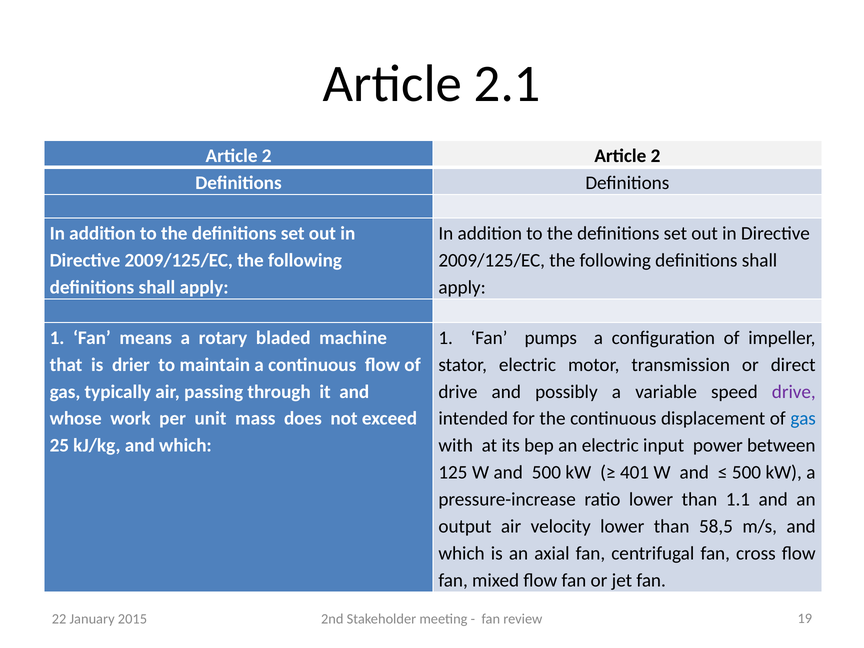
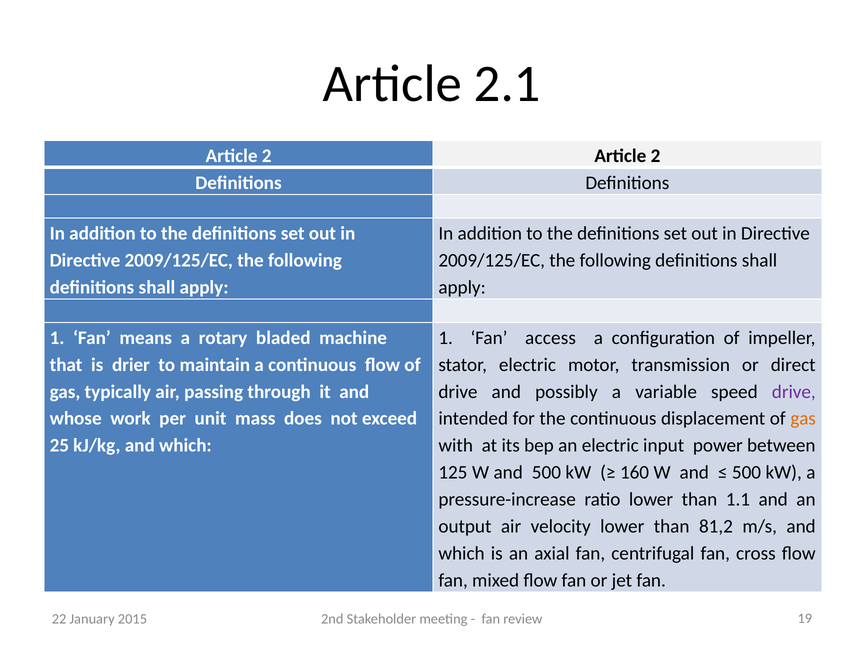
pumps: pumps -> access
gas at (803, 419) colour: blue -> orange
401: 401 -> 160
58,5: 58,5 -> 81,2
